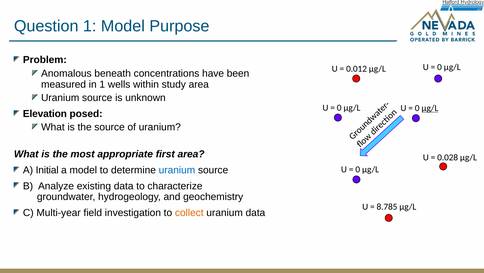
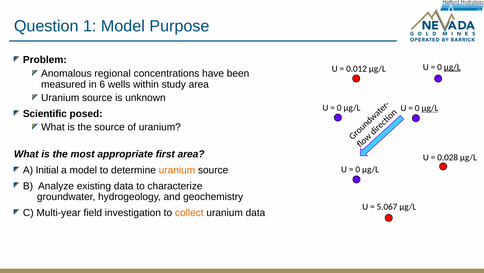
µg/L at (452, 67) underline: none -> present
beneath: beneath -> regional
in 1: 1 -> 6
Elevation: Elevation -> Scientific
uranium at (177, 170) colour: blue -> orange
8.785: 8.785 -> 5.067
